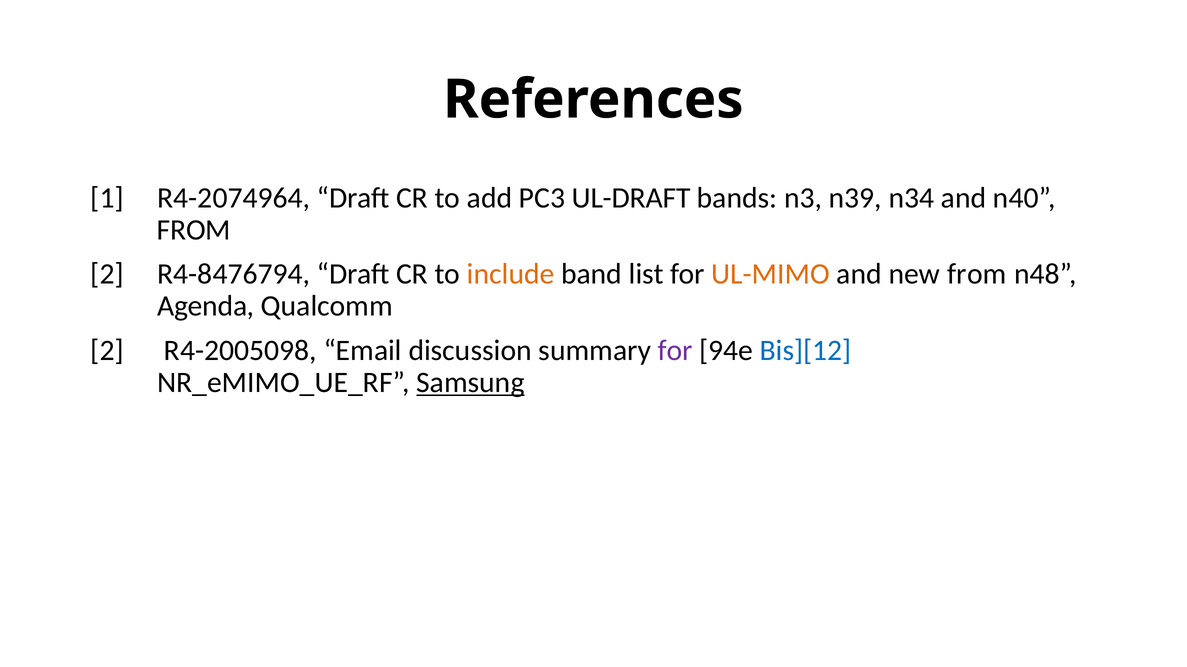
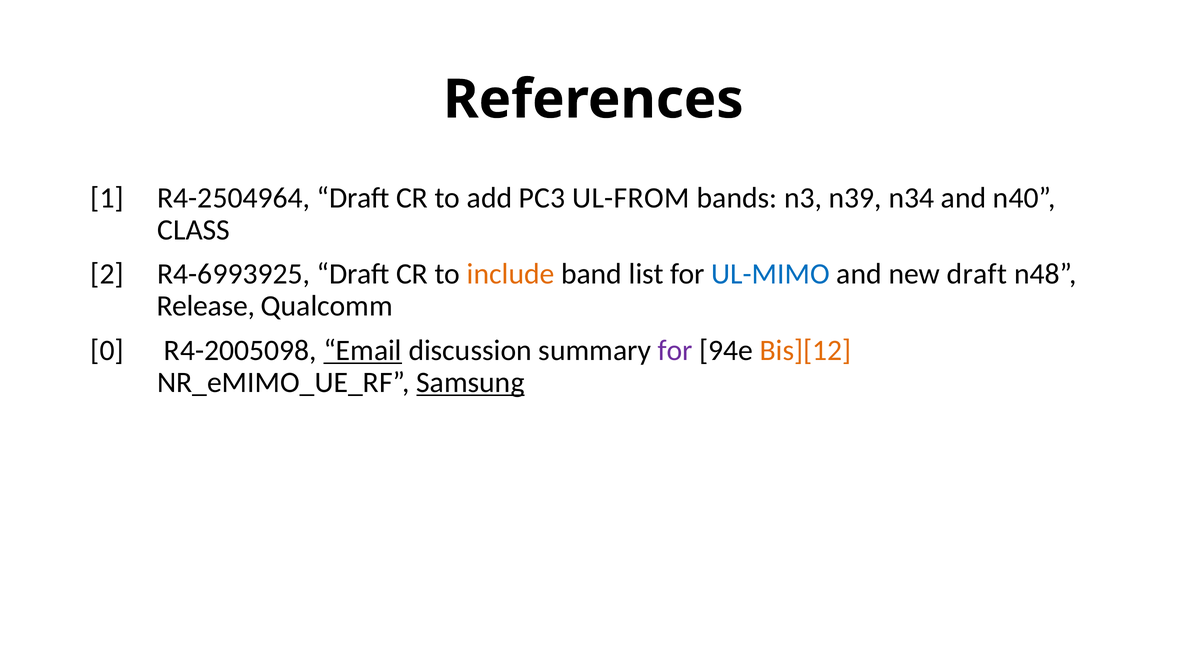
R4-2074964: R4-2074964 -> R4-2504964
UL-DRAFT: UL-DRAFT -> UL-FROM
FROM at (194, 230): FROM -> CLASS
R4-8476794: R4-8476794 -> R4-6993925
UL-MIMO colour: orange -> blue
new from: from -> draft
Agenda: Agenda -> Release
2 at (107, 351): 2 -> 0
Email underline: none -> present
Bis][12 colour: blue -> orange
